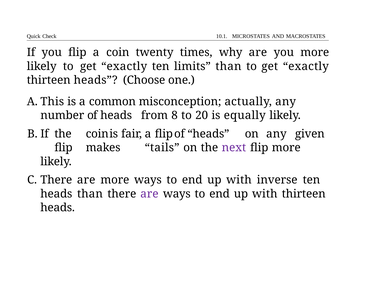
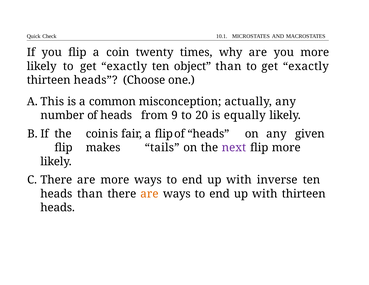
limits: limits -> object
8: 8 -> 9
are at (149, 194) colour: purple -> orange
